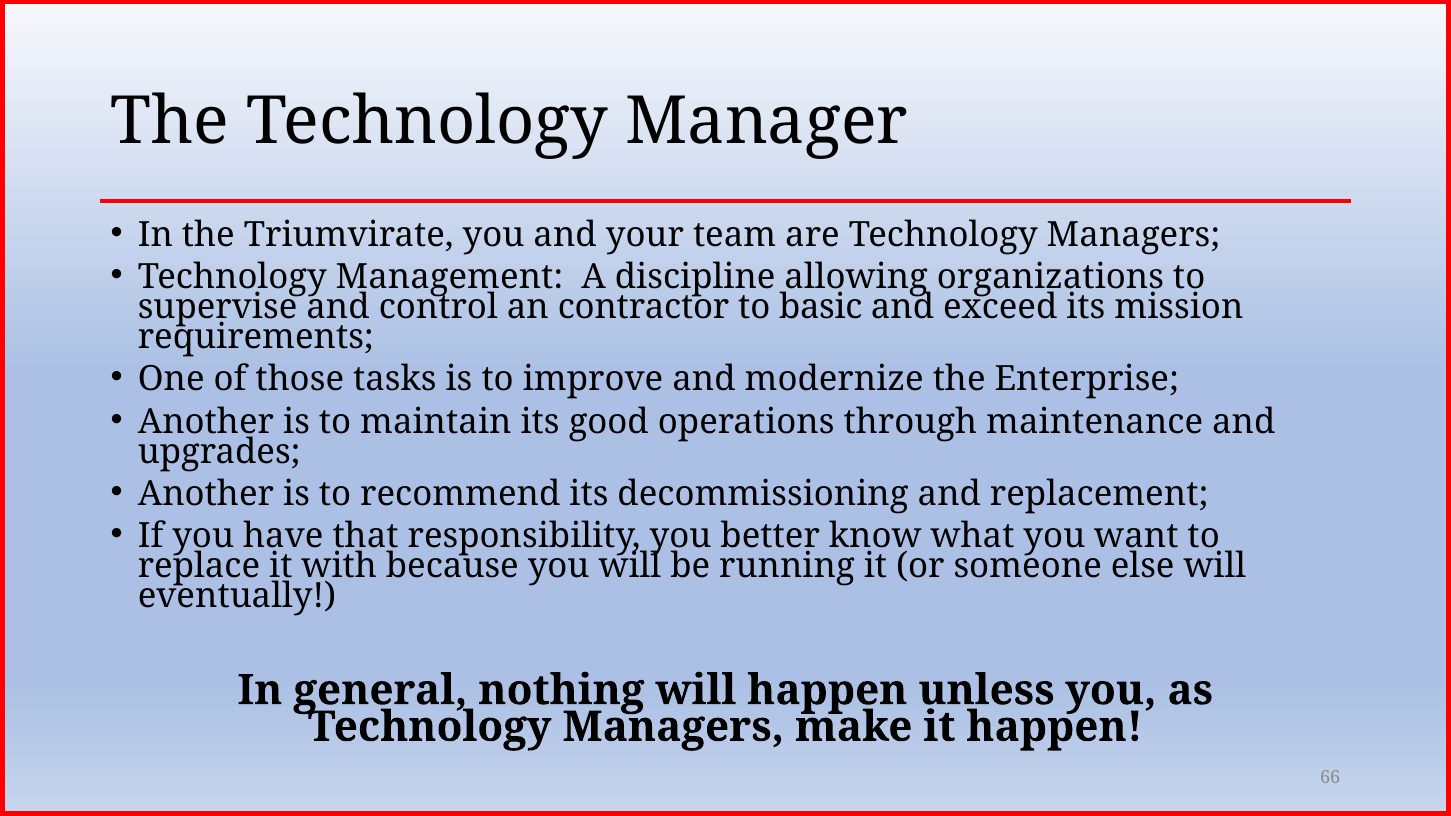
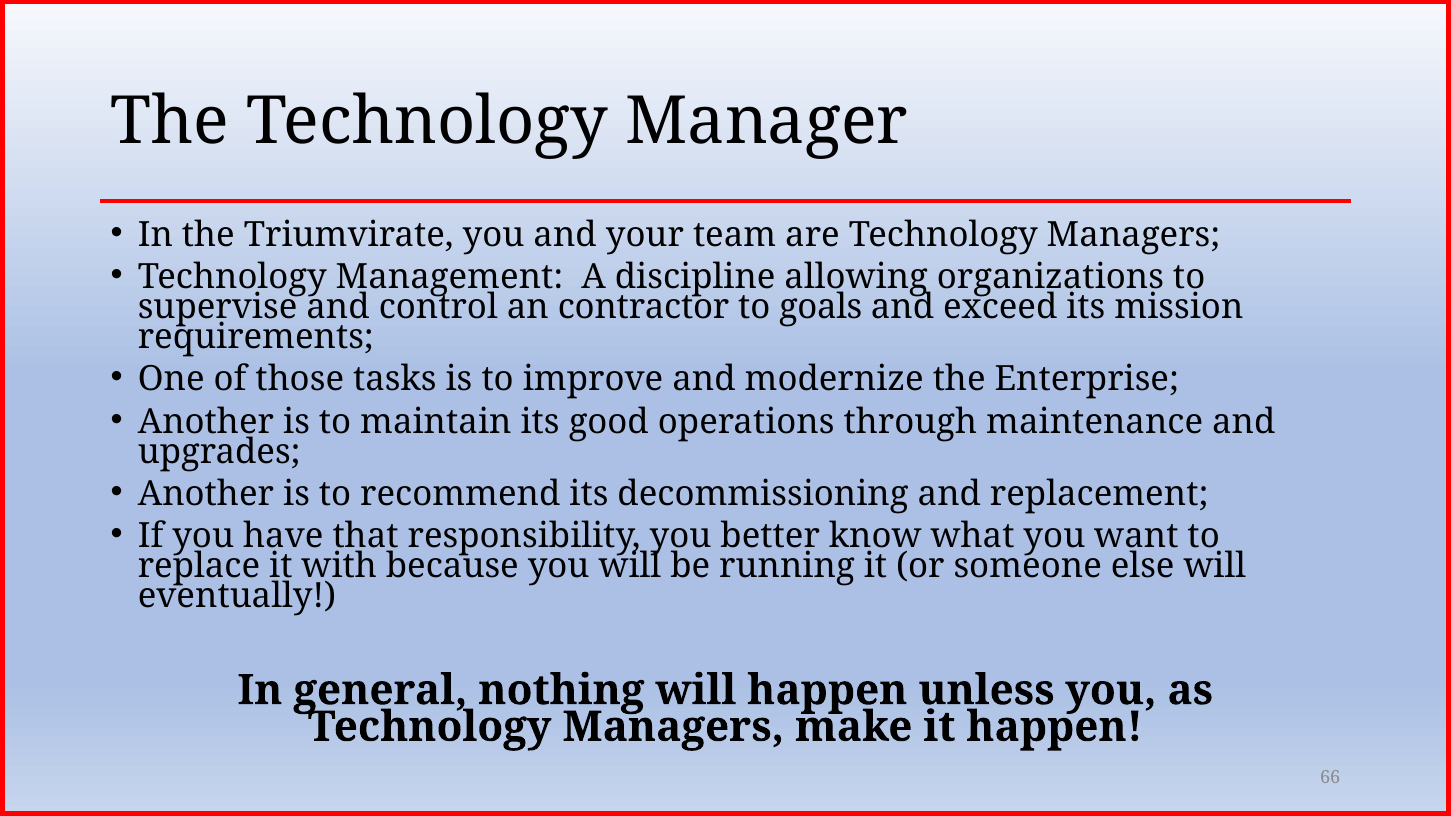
basic: basic -> goals
